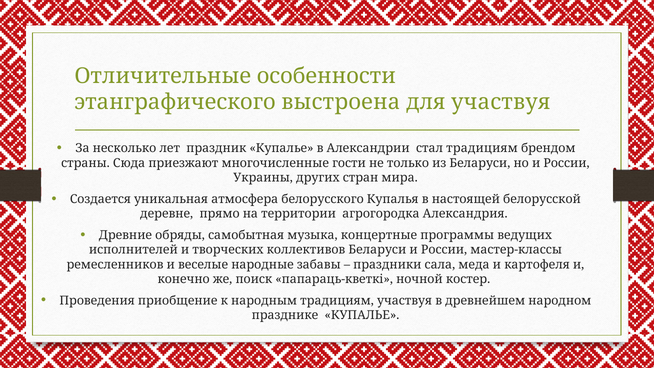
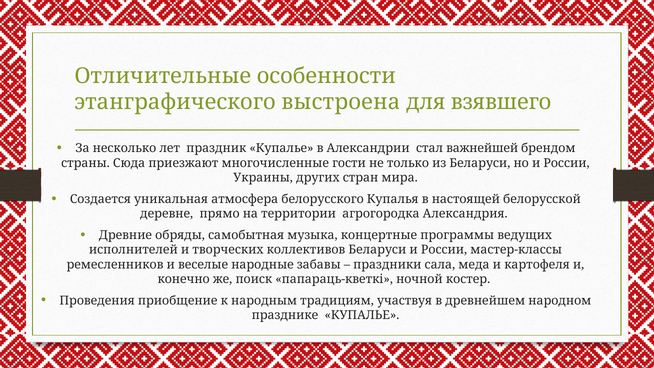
для участвуя: участвуя -> взявшего
стал традициям: традициям -> важнейшей
